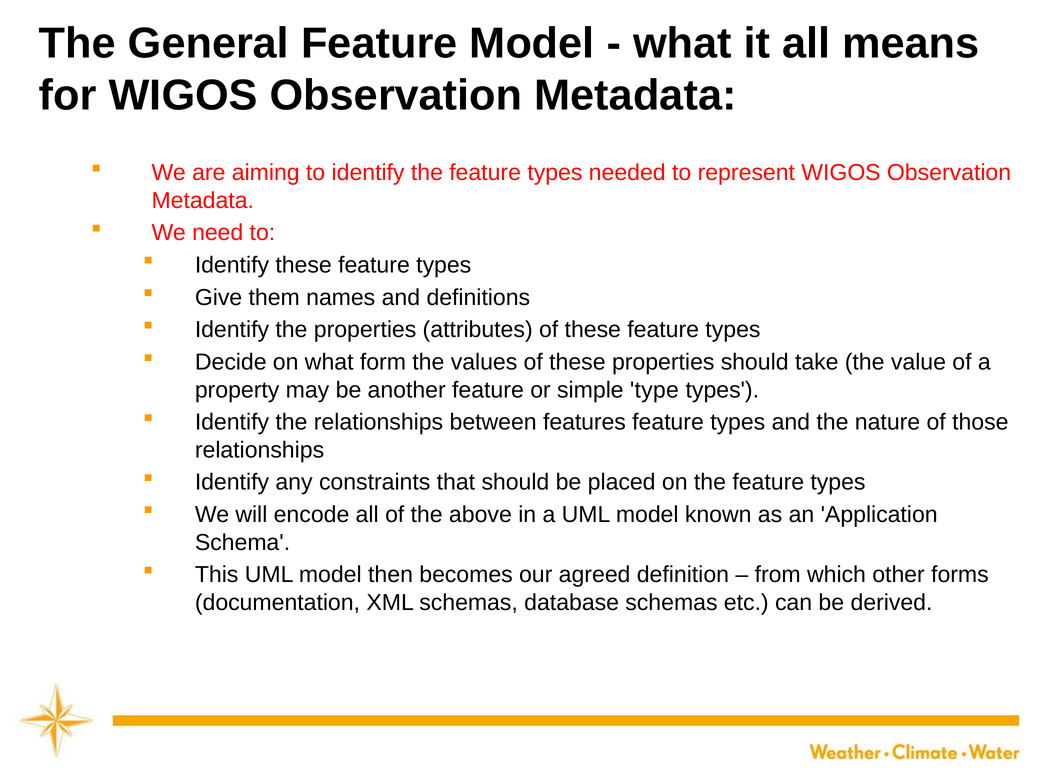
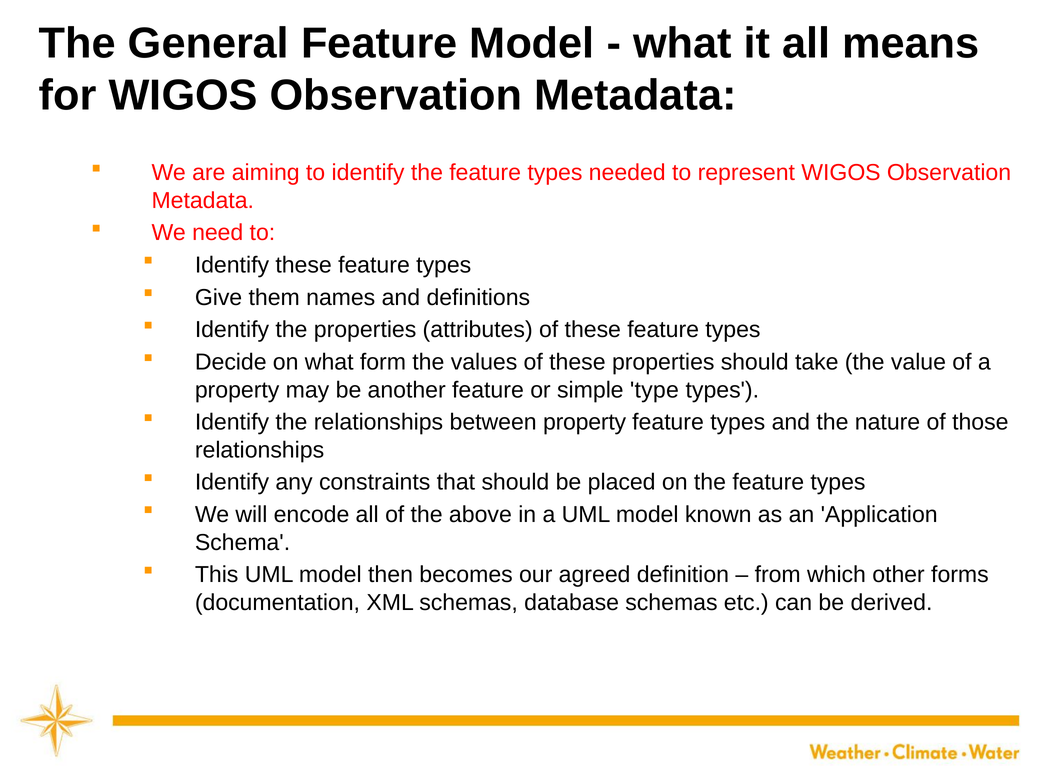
between features: features -> property
